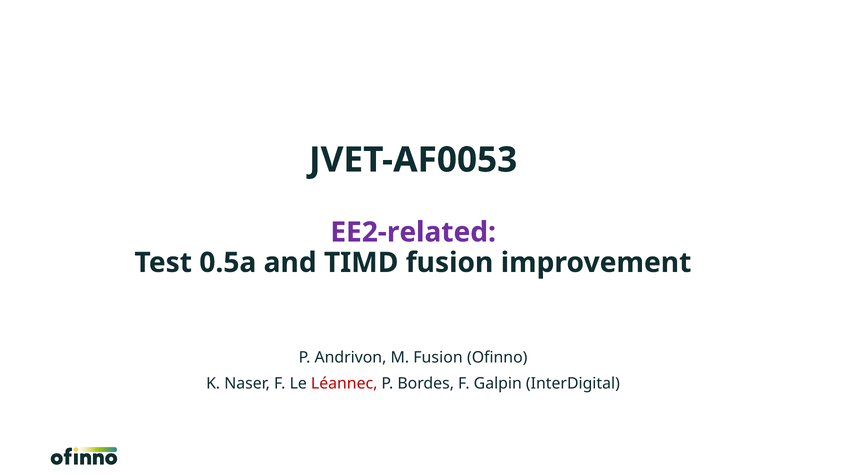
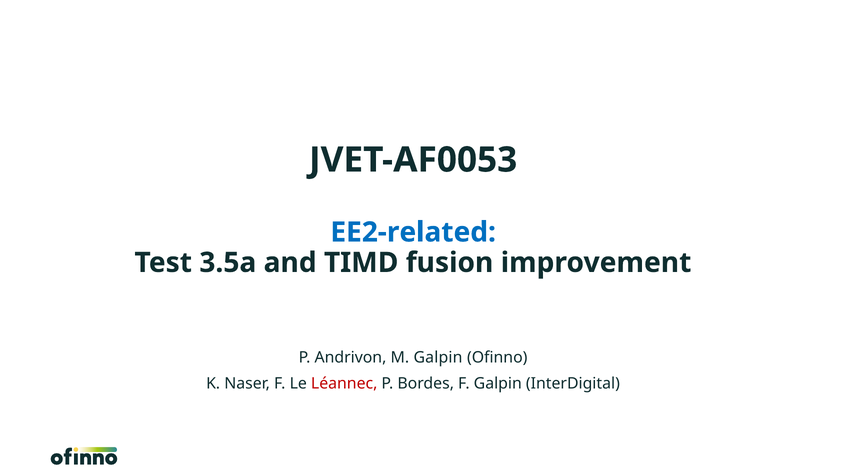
EE2-related colour: purple -> blue
0.5a: 0.5a -> 3.5a
M Fusion: Fusion -> Galpin
